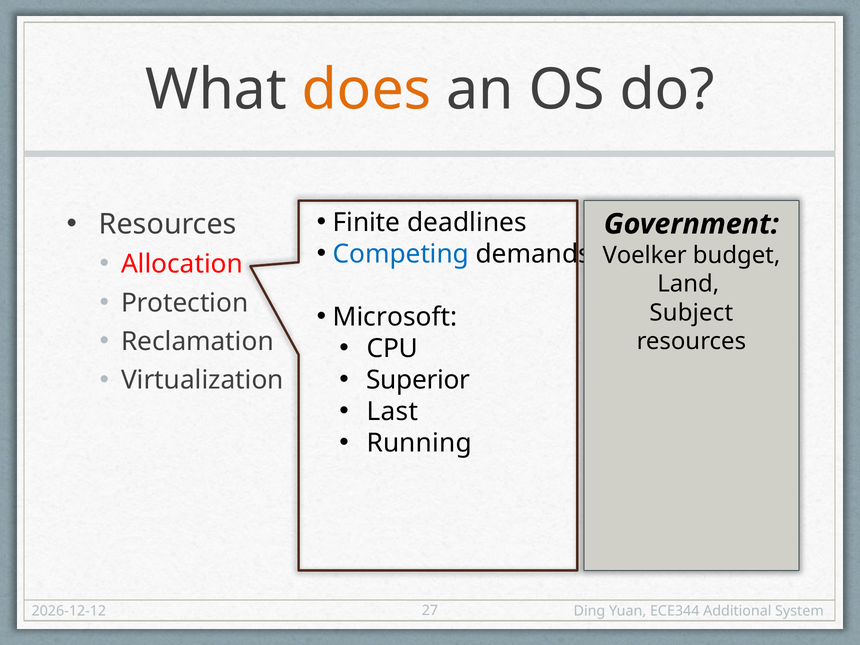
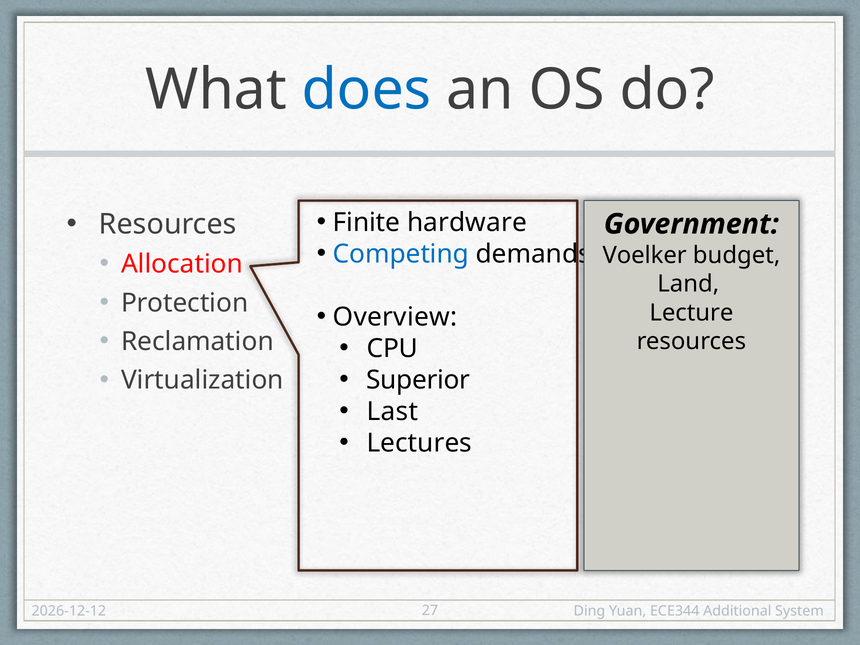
does colour: orange -> blue
deadlines: deadlines -> hardware
Microsoft: Microsoft -> Overview
Subject: Subject -> Lecture
Running: Running -> Lectures
